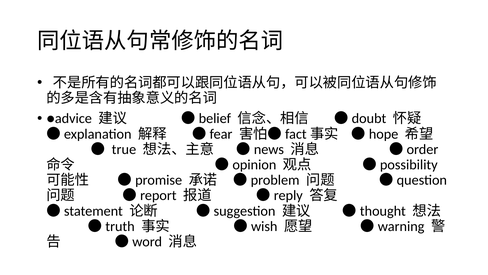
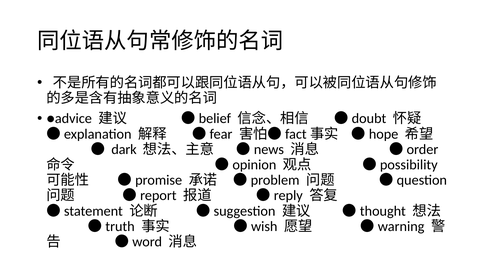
true: true -> dark
